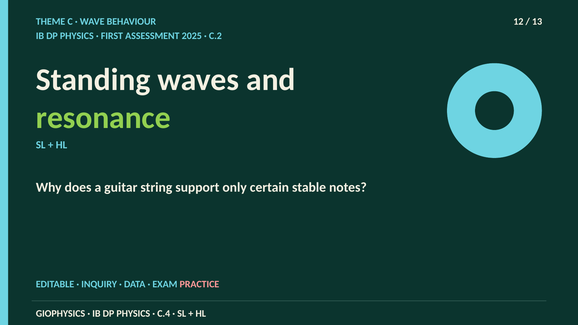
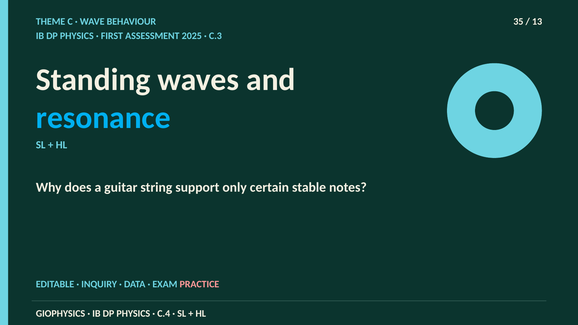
12: 12 -> 35
C.2: C.2 -> C.3
resonance colour: light green -> light blue
